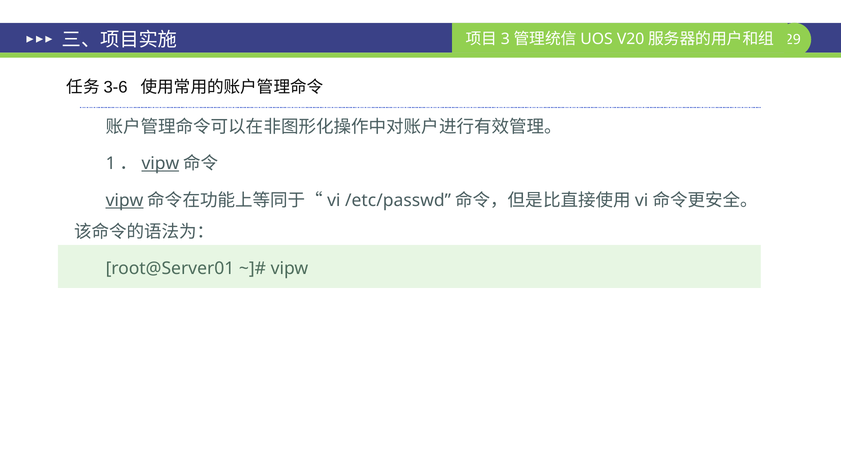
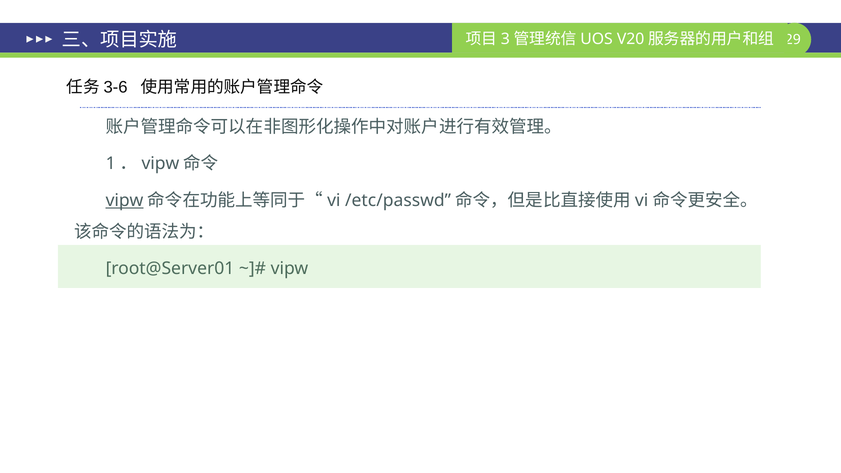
vipw at (160, 164) underline: present -> none
